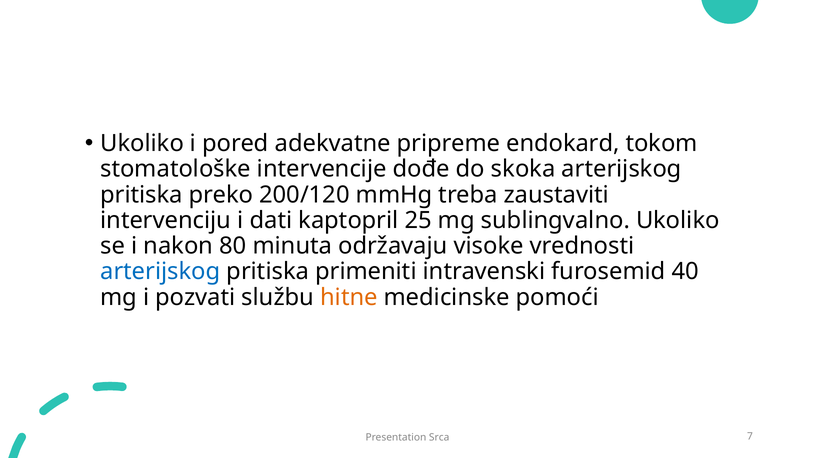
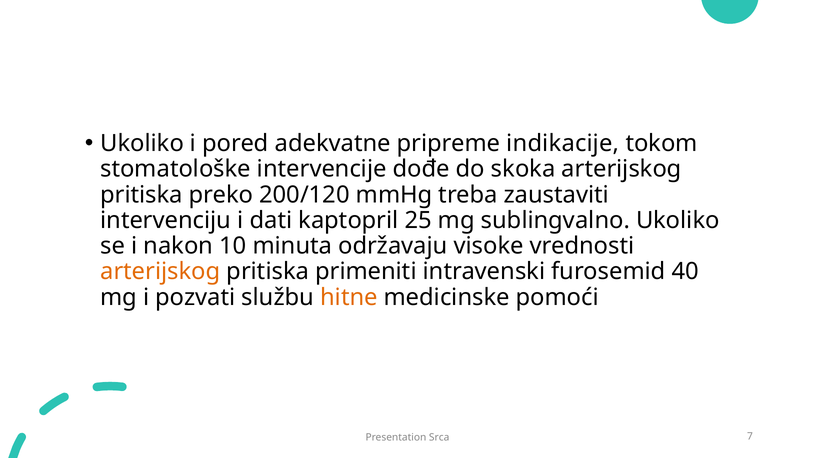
endokard: endokard -> indikacije
80: 80 -> 10
arterijskog at (160, 272) colour: blue -> orange
